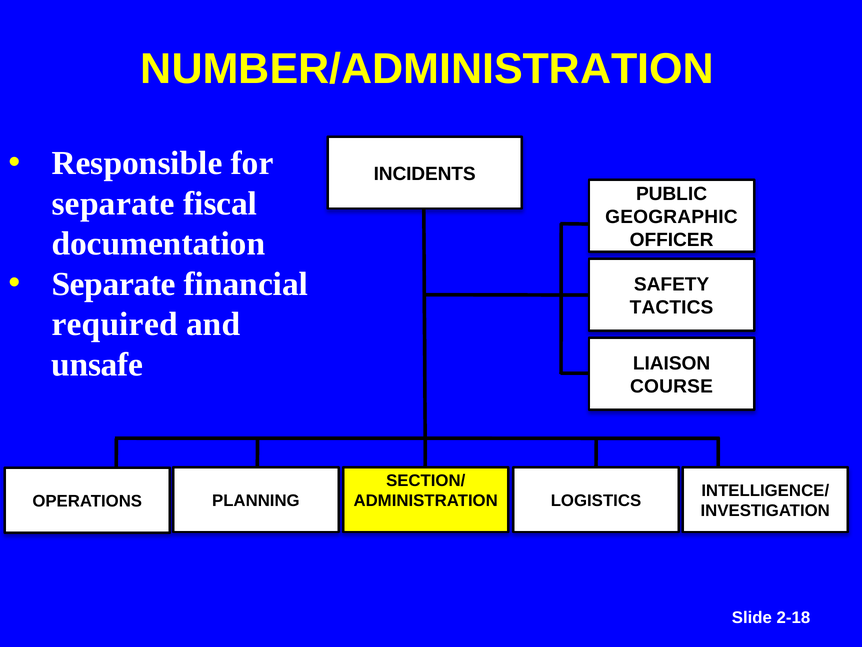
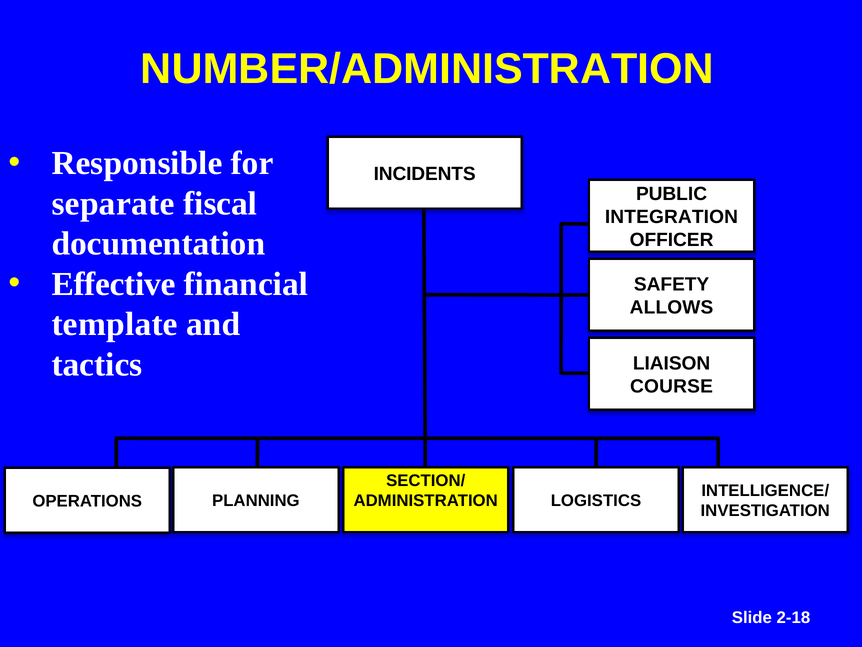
GEOGRAPHIC: GEOGRAPHIC -> INTEGRATION
Separate at (114, 284): Separate -> Effective
TACTICS: TACTICS -> ALLOWS
required: required -> template
unsafe: unsafe -> tactics
